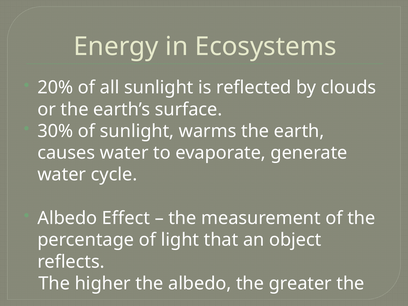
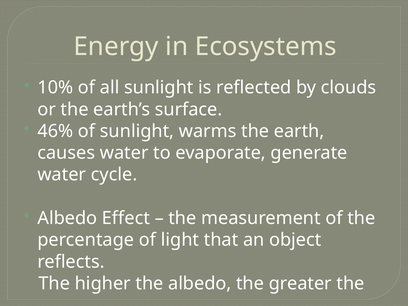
20%: 20% -> 10%
30%: 30% -> 46%
